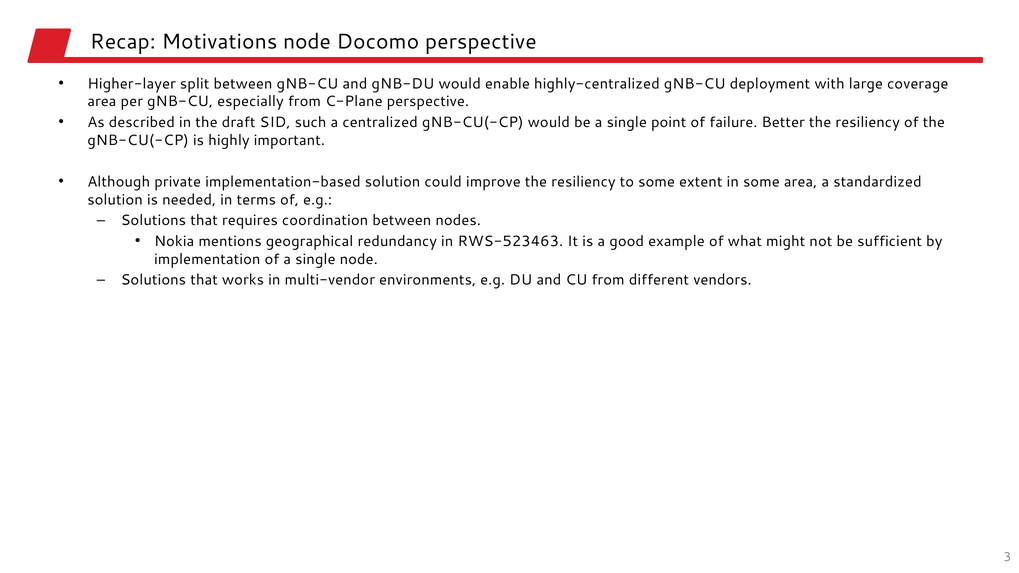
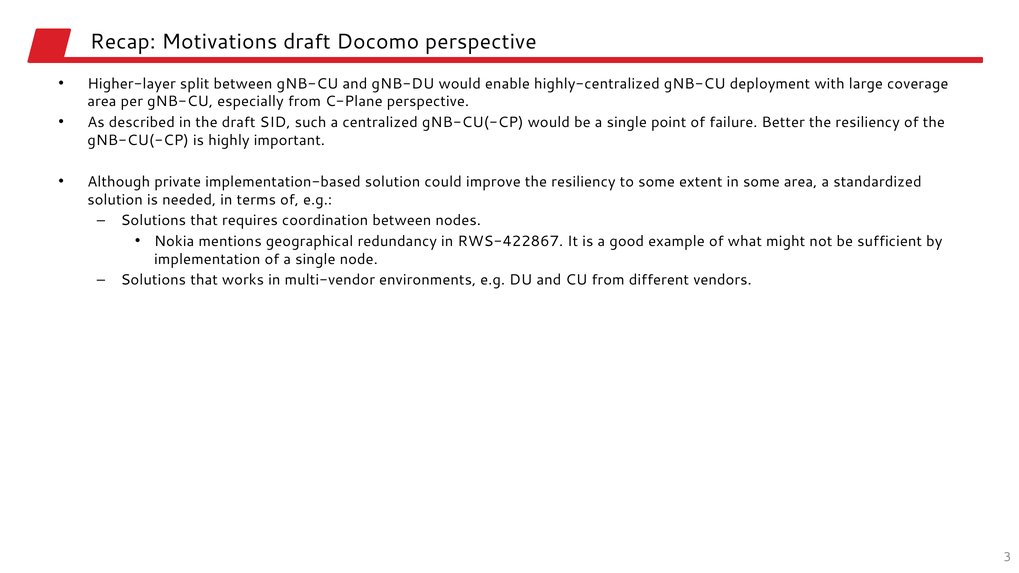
Motivations node: node -> draft
RWS-523463: RWS-523463 -> RWS-422867
